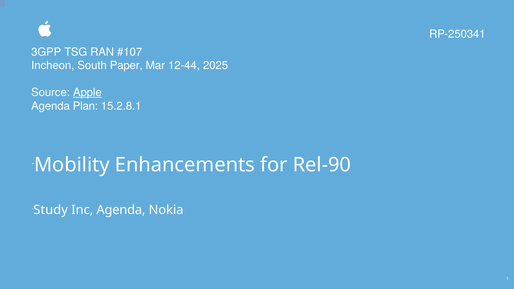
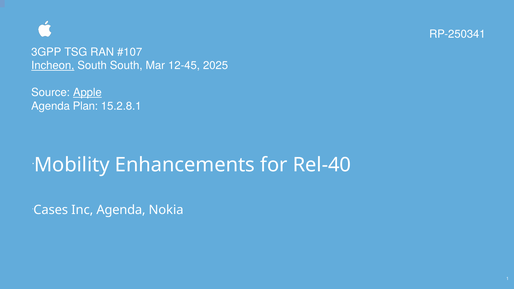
Incheon underline: none -> present
South Paper: Paper -> South
12-44: 12-44 -> 12-45
Rel-90: Rel-90 -> Rel-40
Study: Study -> Cases
